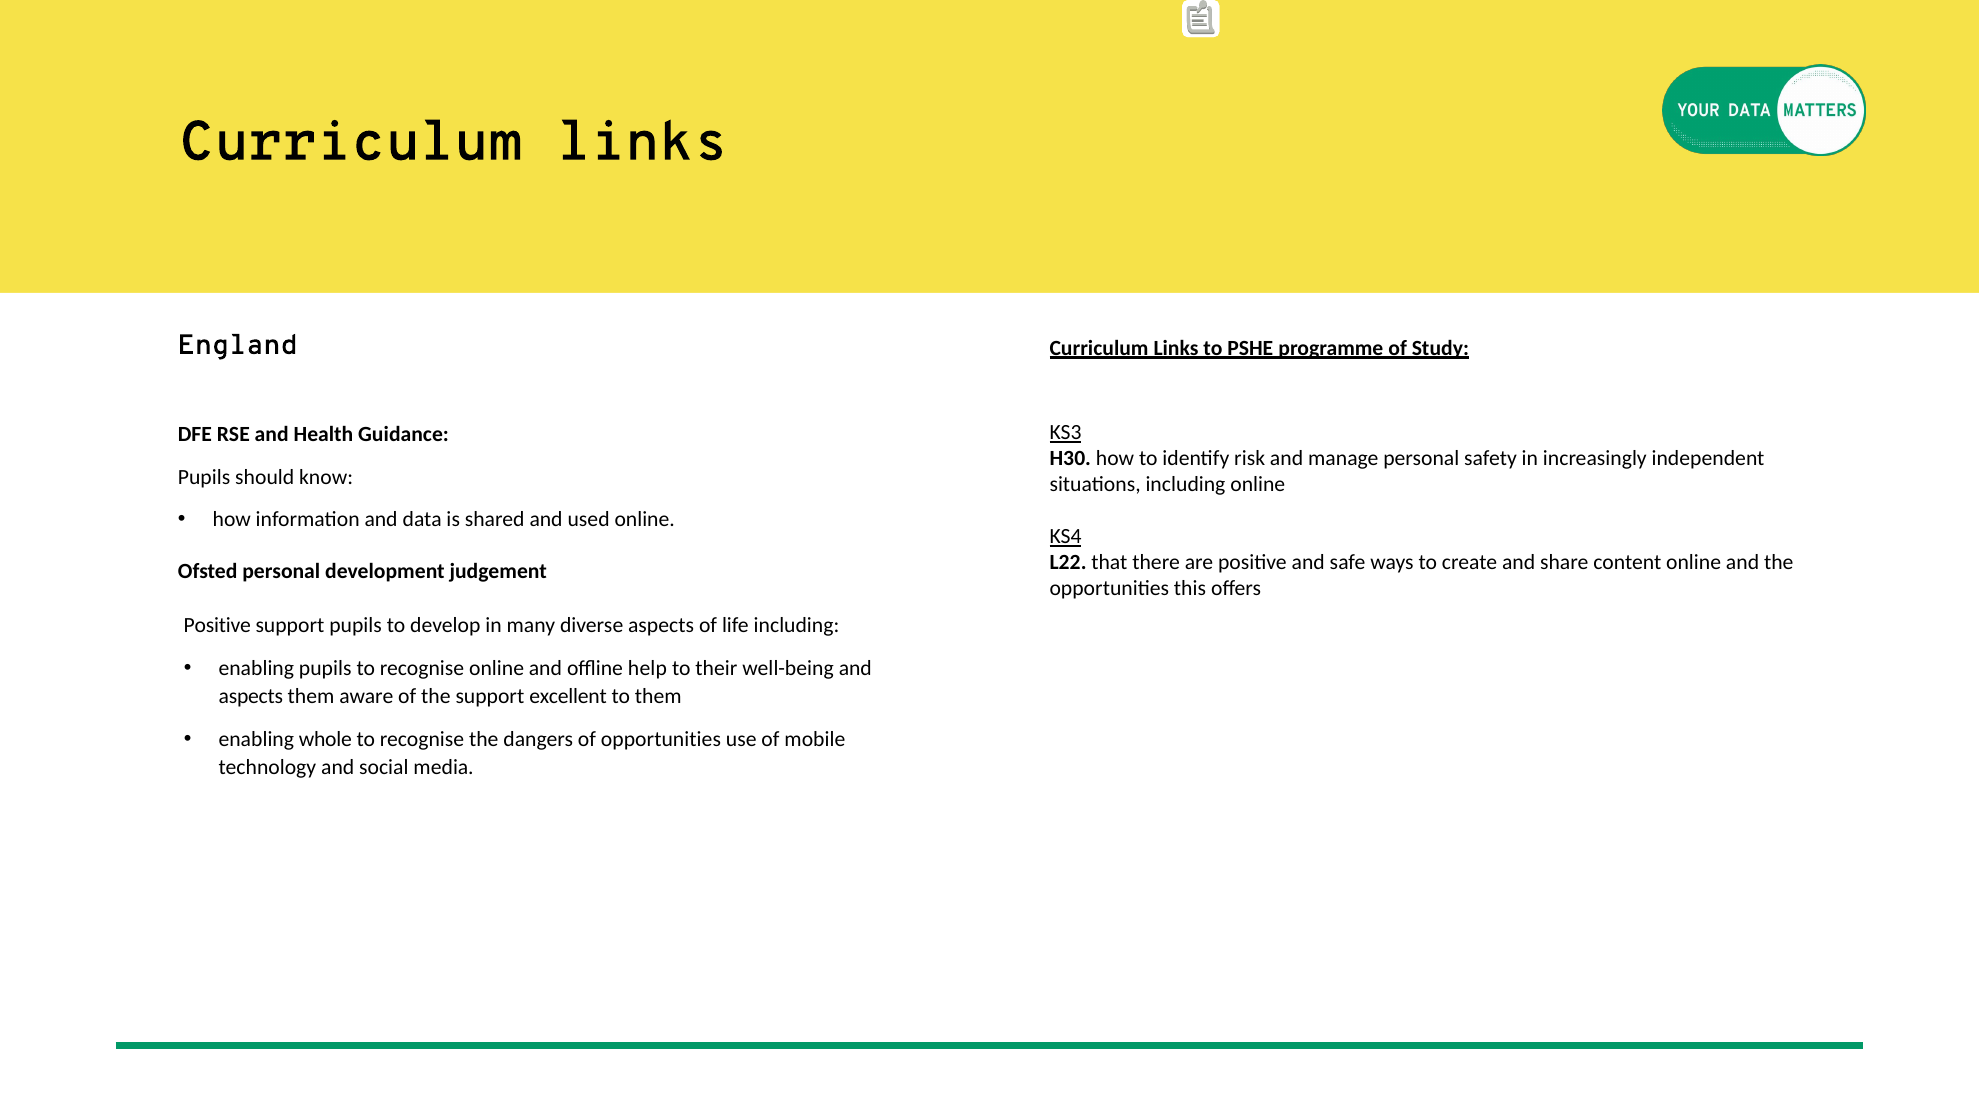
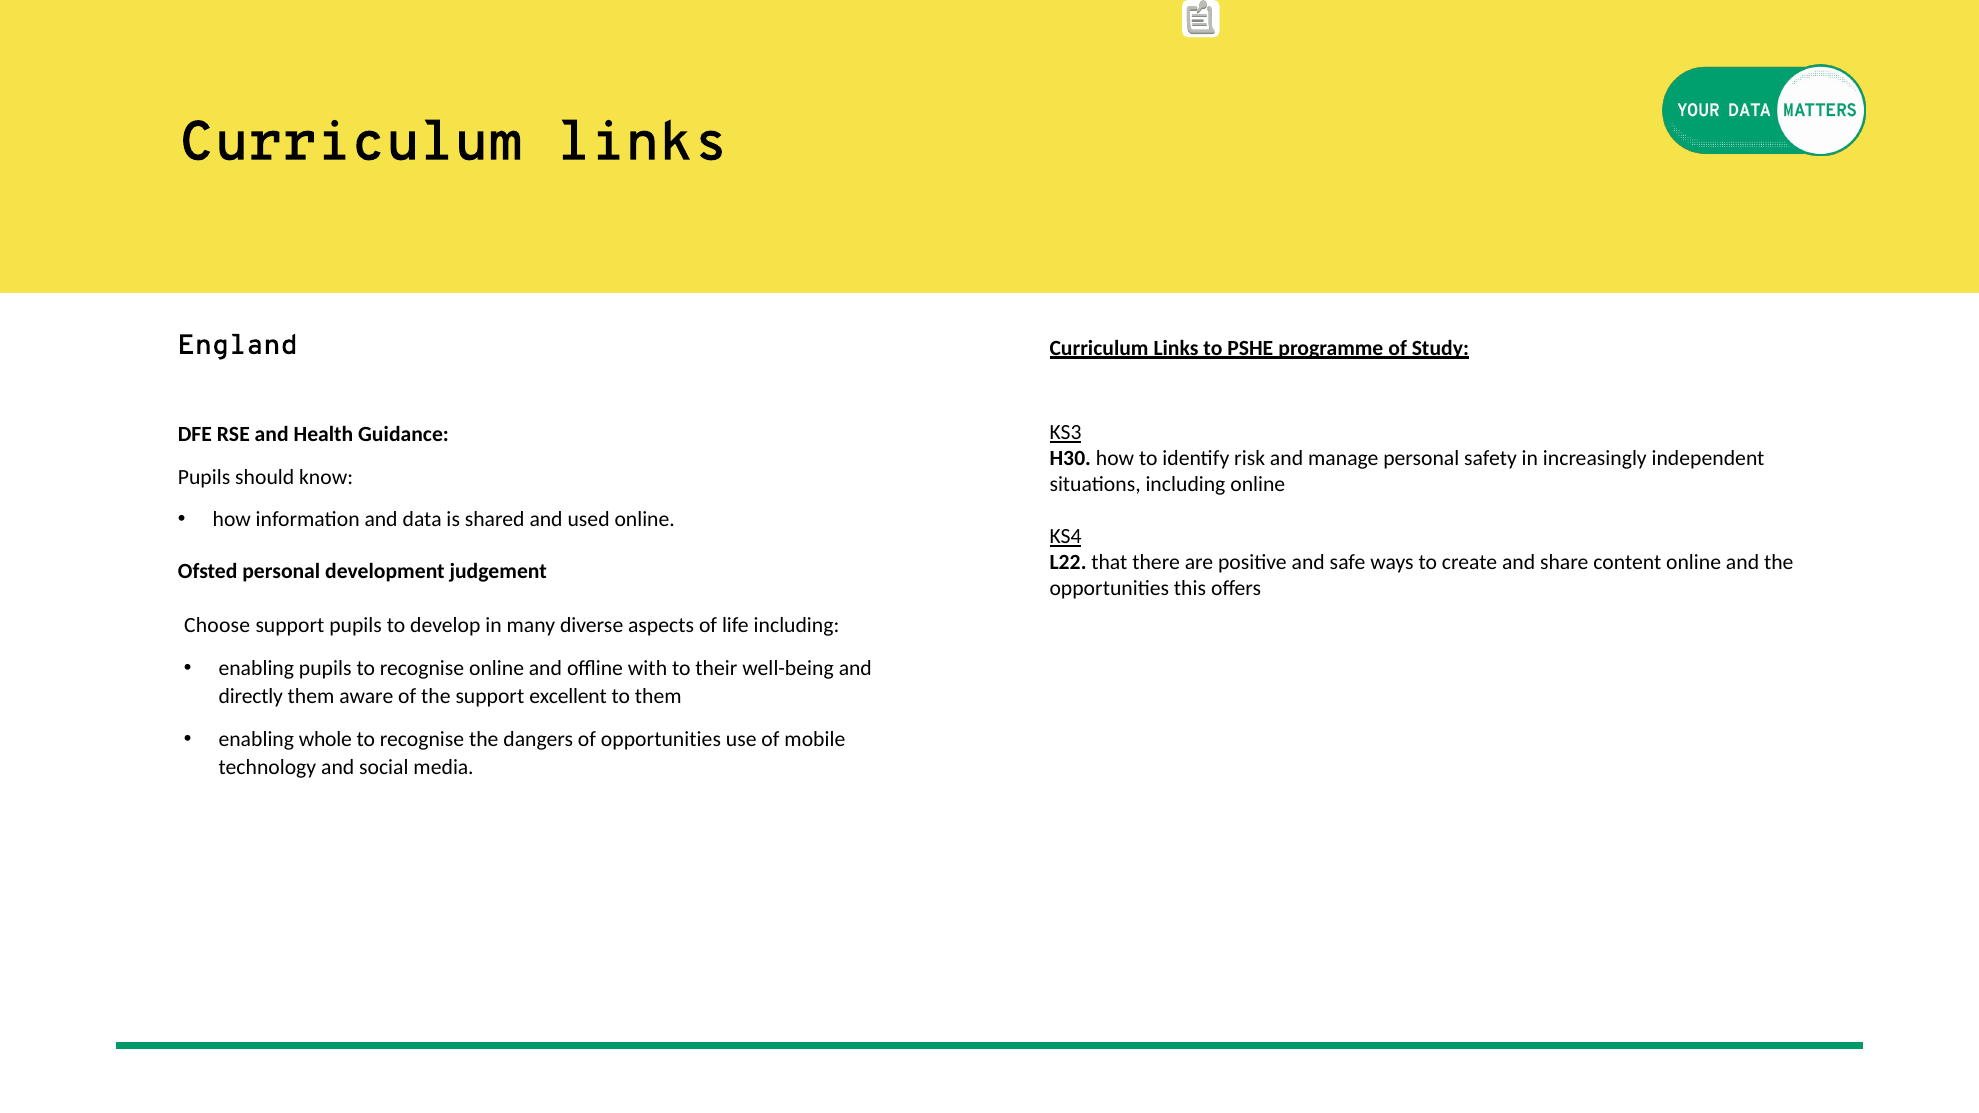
Positive at (217, 625): Positive -> Choose
help: help -> with
aspects at (251, 696): aspects -> directly
